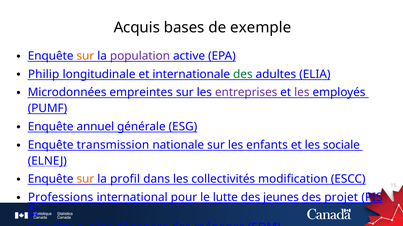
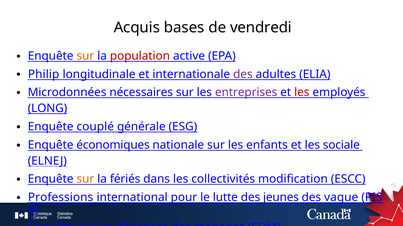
exemple: exemple -> vendredi
population colour: purple -> red
des at (243, 74) colour: green -> purple
empreintes: empreintes -> nécessaires
les at (302, 93) colour: purple -> red
PUMF: PUMF -> LONG
annuel: annuel -> couplé
transmission: transmission -> économiques
profil: profil -> fériés
projet: projet -> vague
